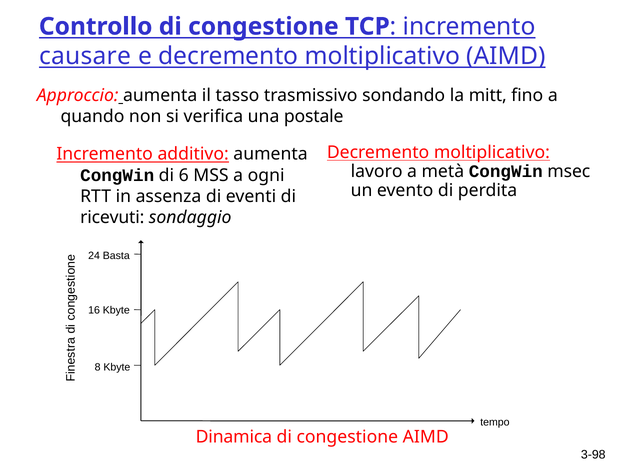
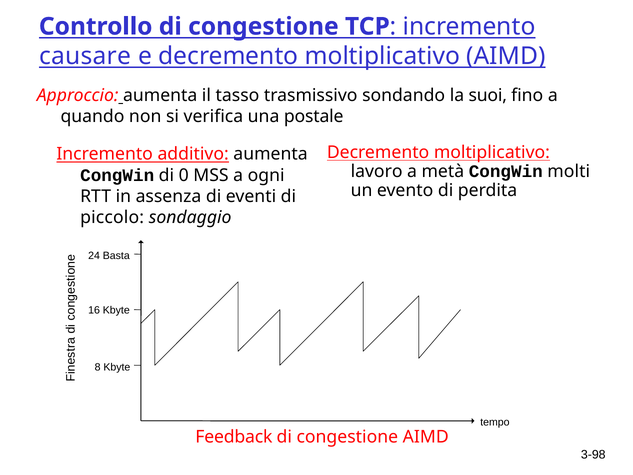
mitt: mitt -> suoi
msec: msec -> molti
6: 6 -> 0
ricevuti: ricevuti -> piccolo
Dinamica: Dinamica -> Feedback
